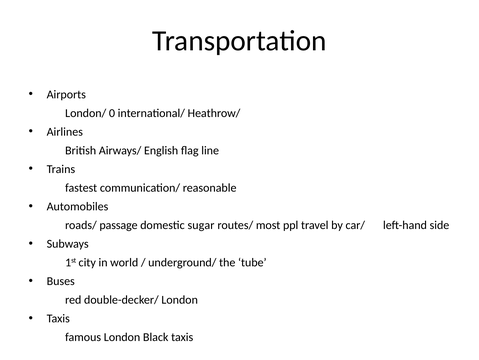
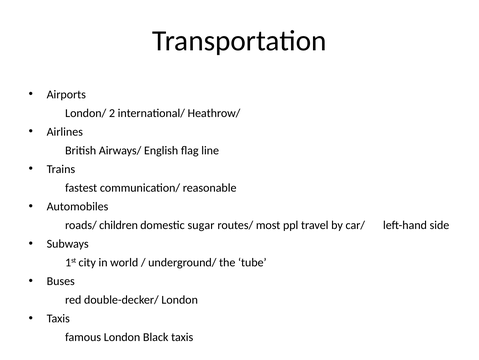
0: 0 -> 2
passage: passage -> children
